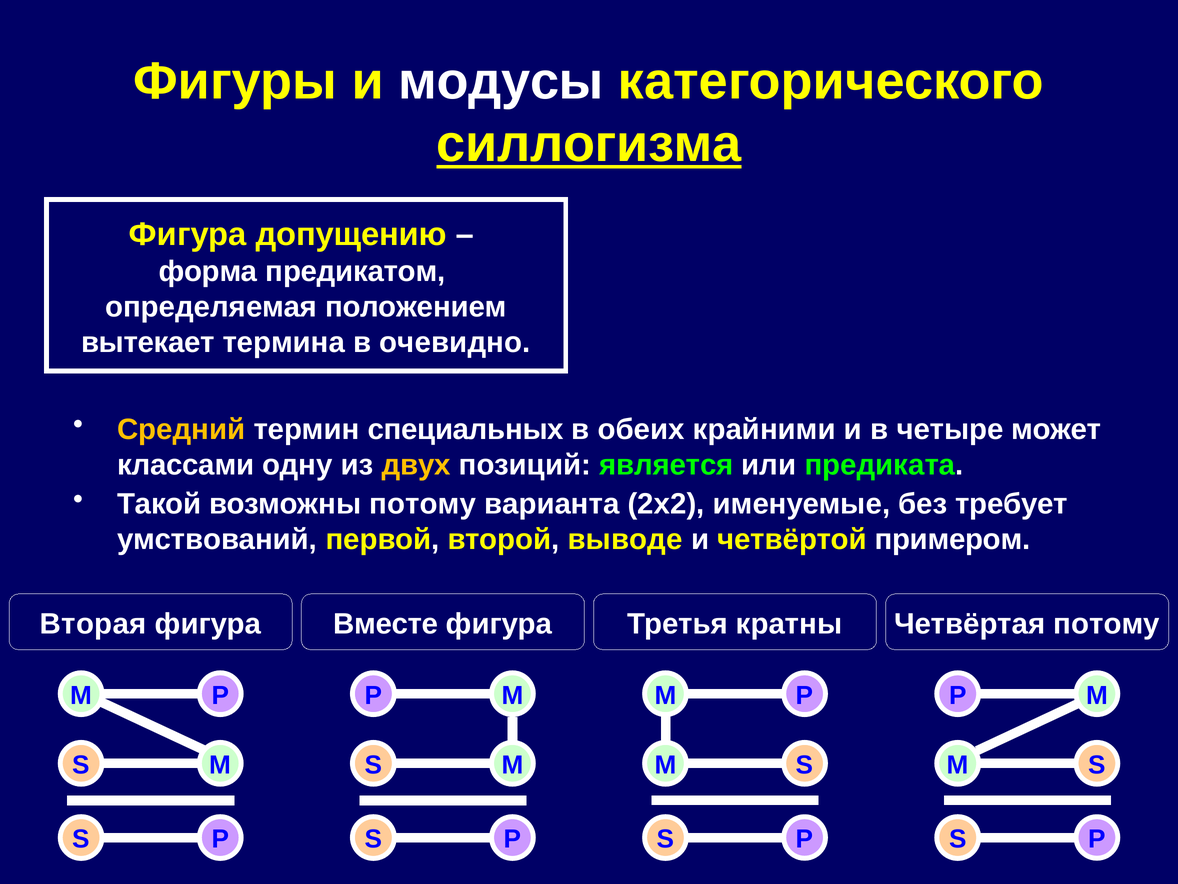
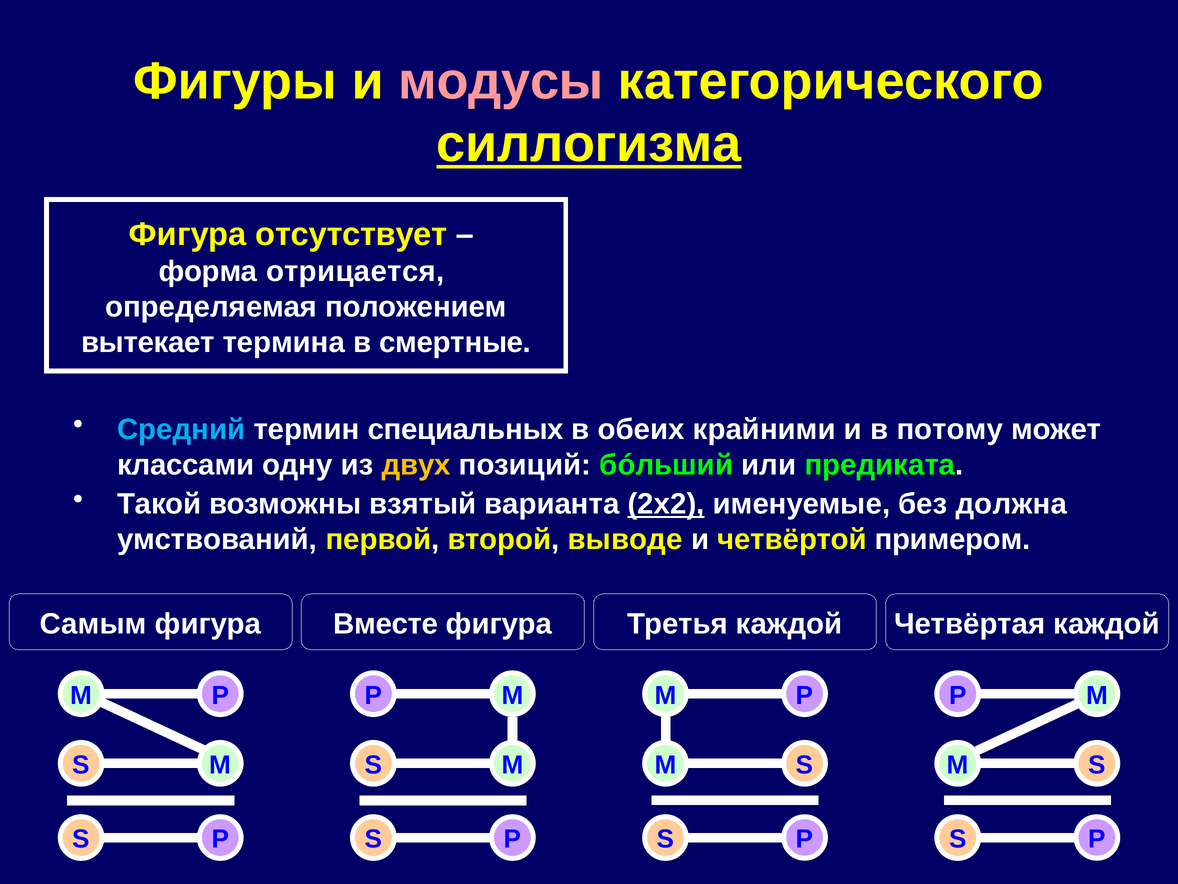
модусы colour: white -> pink
допущению: допущению -> отсутствует
предикатом: предикатом -> отрицается
очевидно: очевидно -> смертные
Средний colour: yellow -> light blue
четыре: четыре -> потому
является: является -> бóльший
возможны потому: потому -> взятый
2х2 underline: none -> present
требует: требует -> должна
Вторая: Вторая -> Самым
Третья кратны: кратны -> каждой
Четвёртая потому: потому -> каждой
